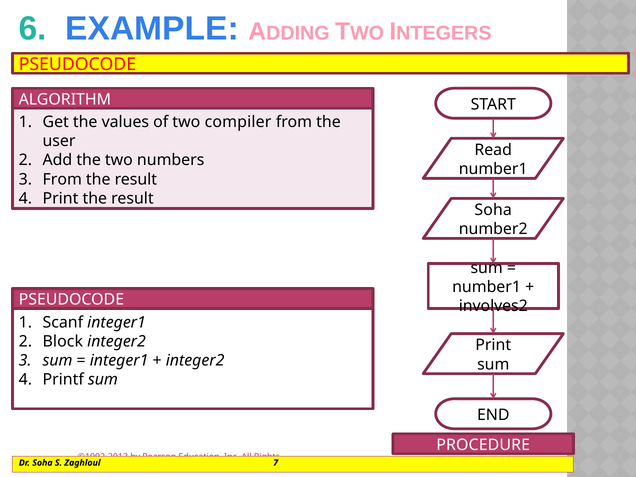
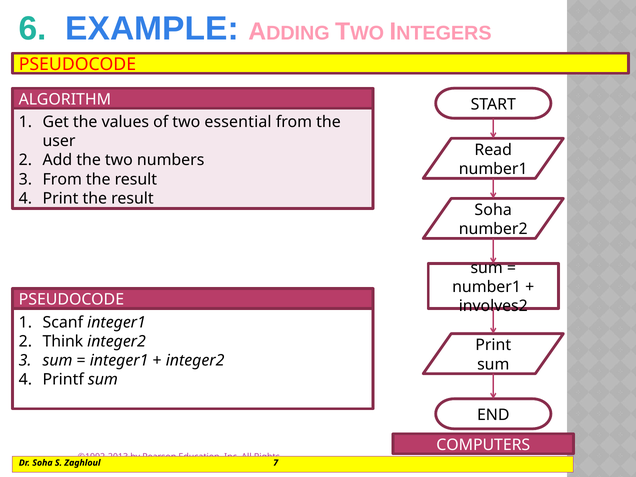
compiler: compiler -> essential
Block: Block -> Think
PROCEDURE: PROCEDURE -> COMPUTERS
